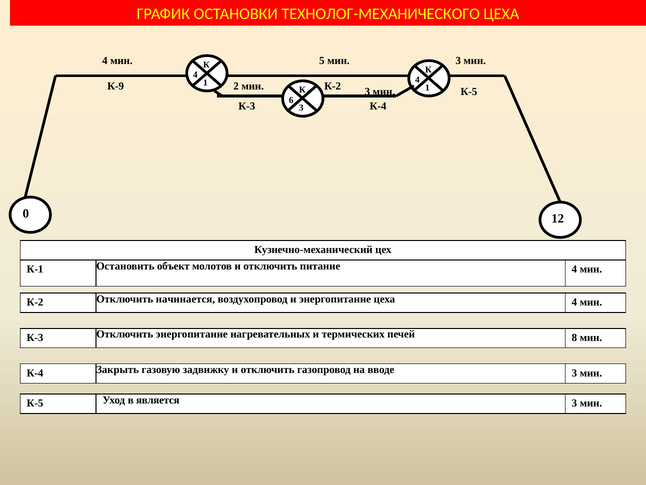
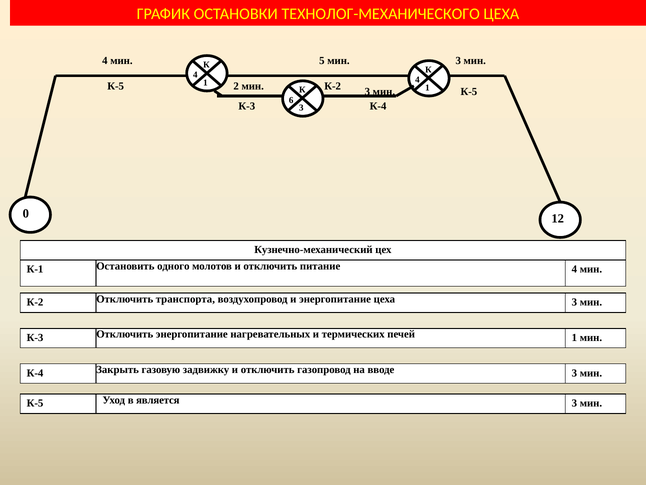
К-9 at (116, 86): К-9 -> К-5
объект: объект -> одного
начинается: начинается -> транспорта
цеха 4: 4 -> 3
печей 8: 8 -> 1
